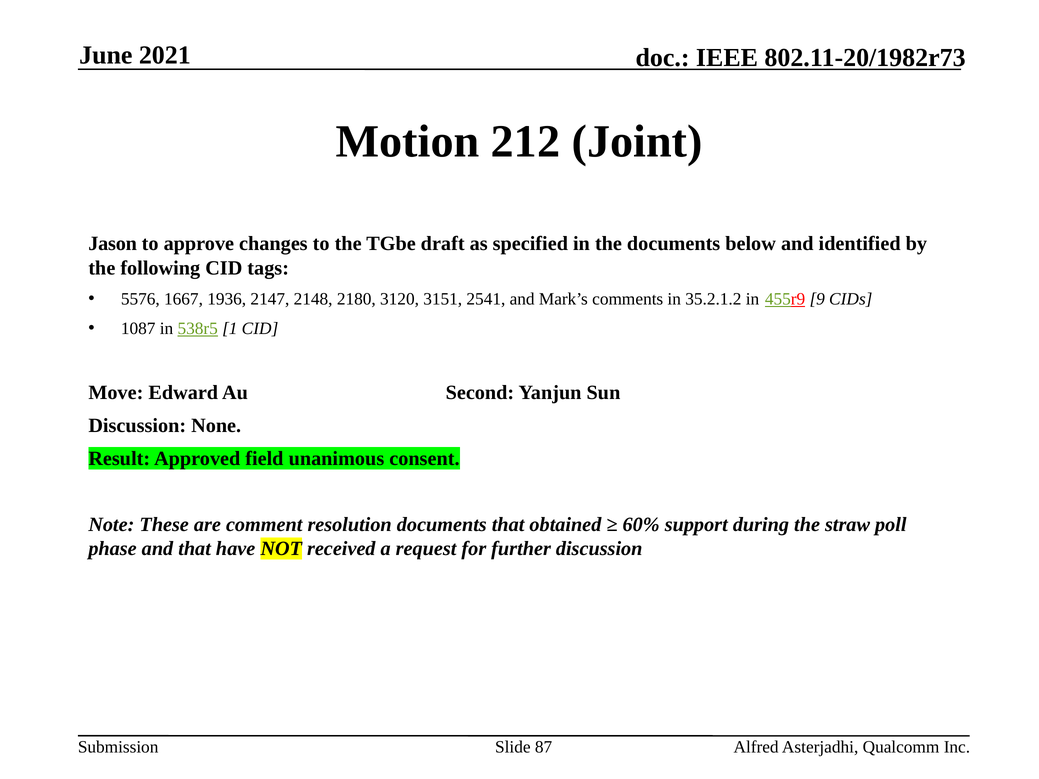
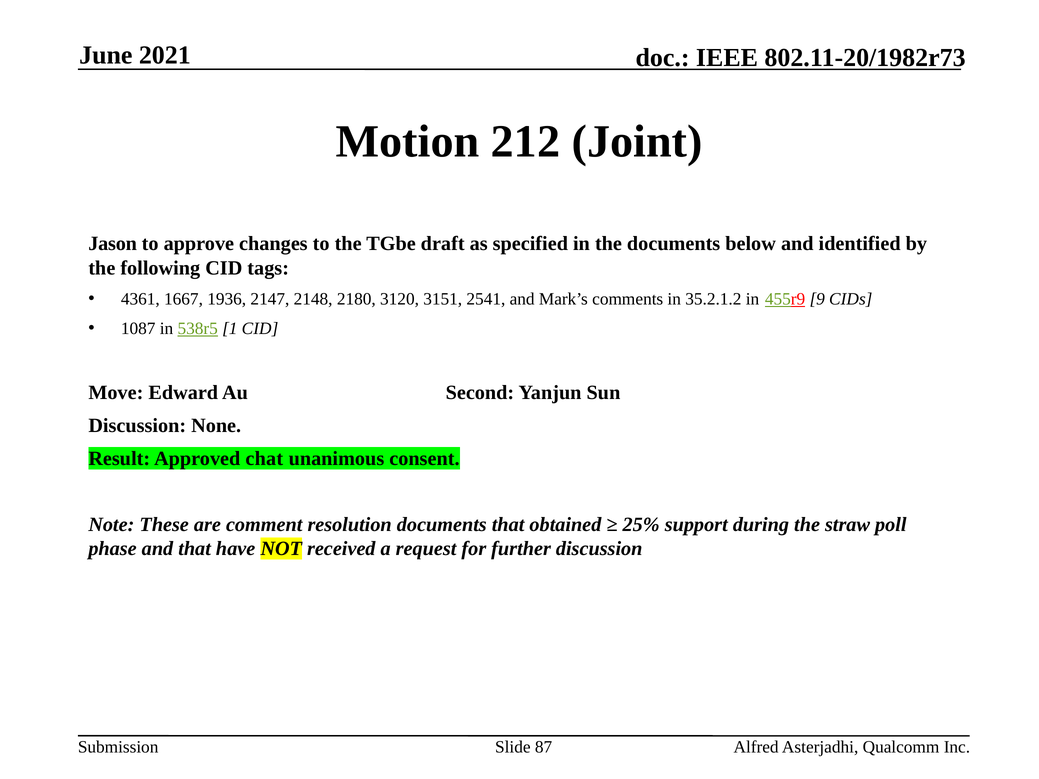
5576: 5576 -> 4361
field: field -> chat
60%: 60% -> 25%
